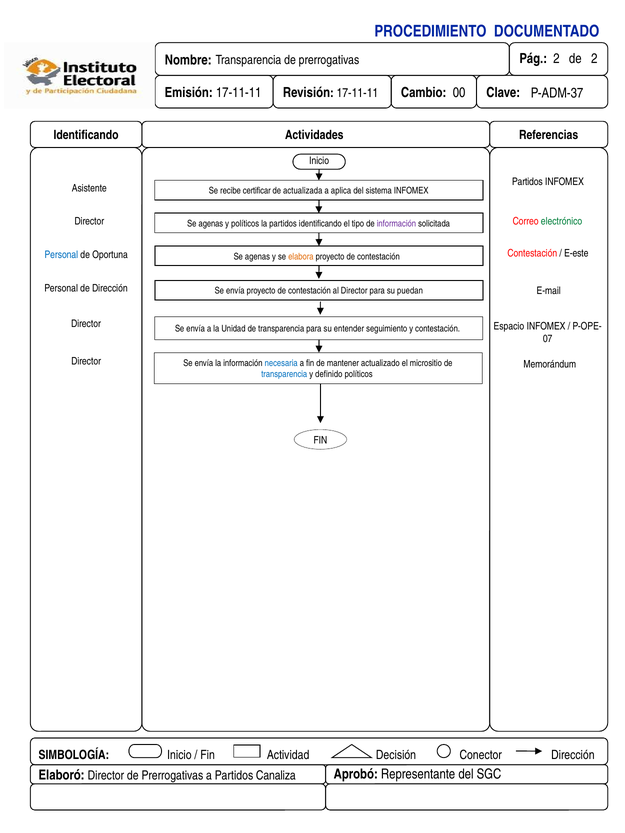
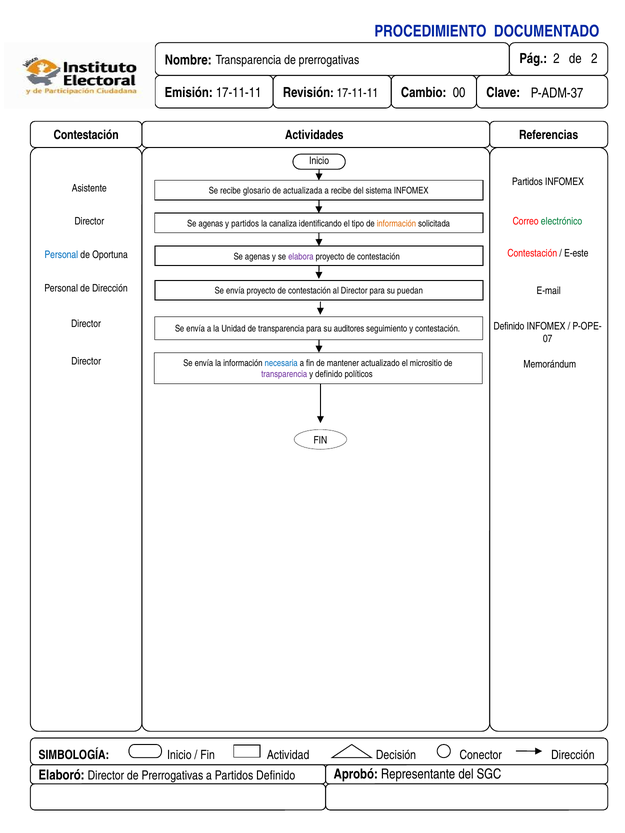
Identificando at (86, 135): Identificando -> Contestación
certificar: certificar -> glosario
a aplica: aplica -> recibe
y políticos: políticos -> partidos
la partidos: partidos -> canaliza
información at (396, 224) colour: purple -> orange
elabora colour: orange -> purple
Espacio at (509, 326): Espacio -> Definido
entender: entender -> auditores
transparencia at (284, 375) colour: blue -> purple
Partidos Canaliza: Canaliza -> Definido
